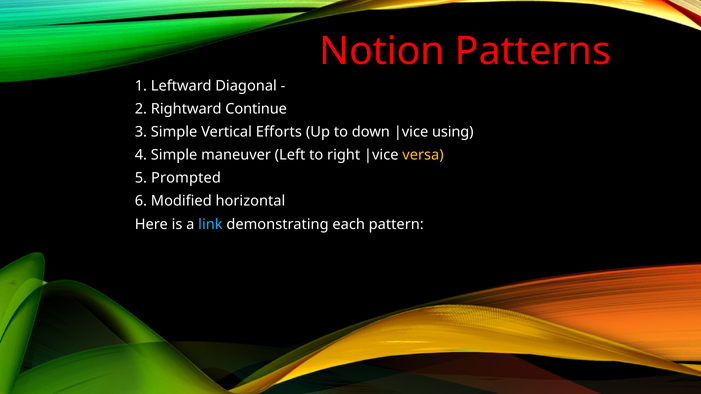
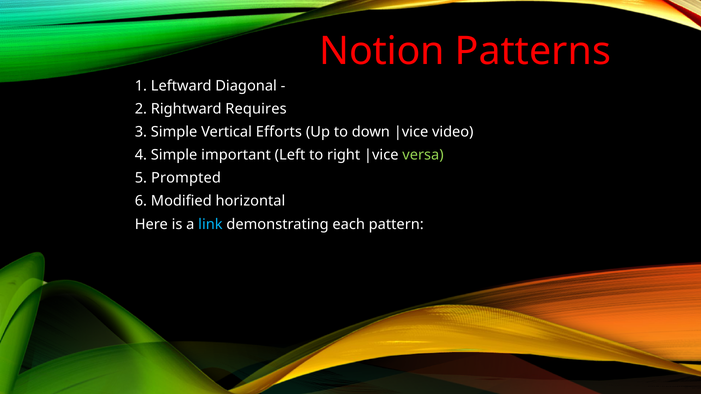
Continue: Continue -> Requires
using: using -> video
maneuver: maneuver -> important
versa colour: yellow -> light green
